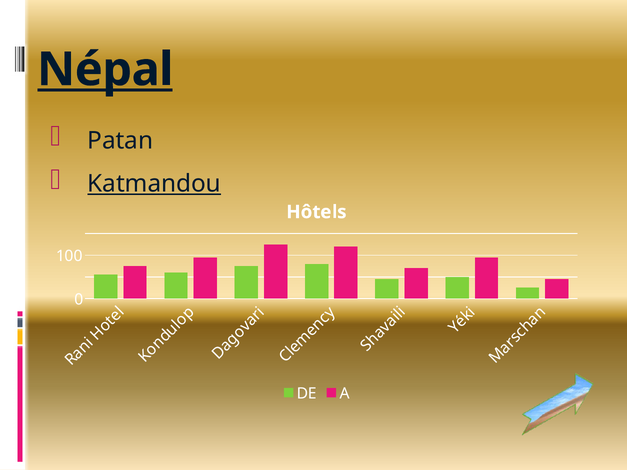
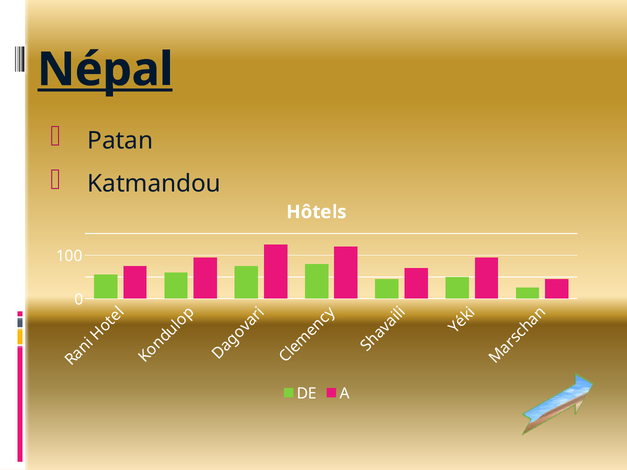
Katmandou underline: present -> none
